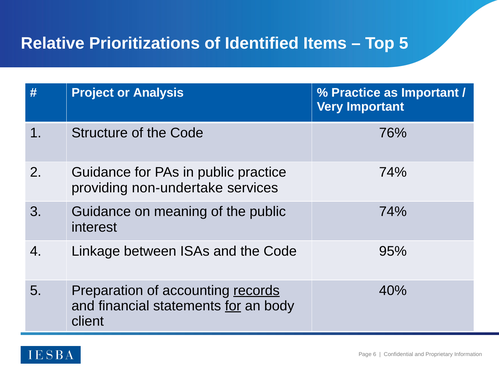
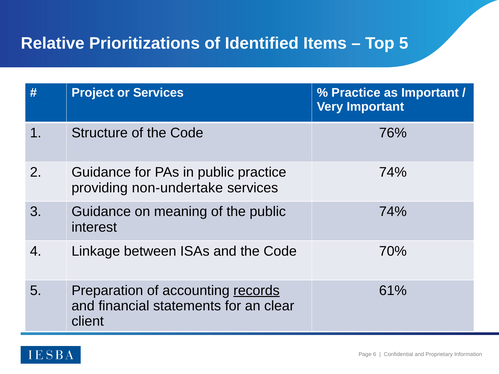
or Analysis: Analysis -> Services
95%: 95% -> 70%
40%: 40% -> 61%
for at (233, 306) underline: present -> none
body: body -> clear
